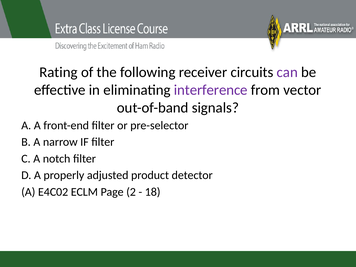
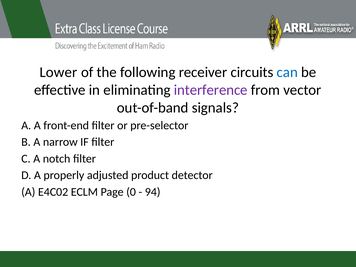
Rating: Rating -> Lower
can colour: purple -> blue
2: 2 -> 0
18: 18 -> 94
